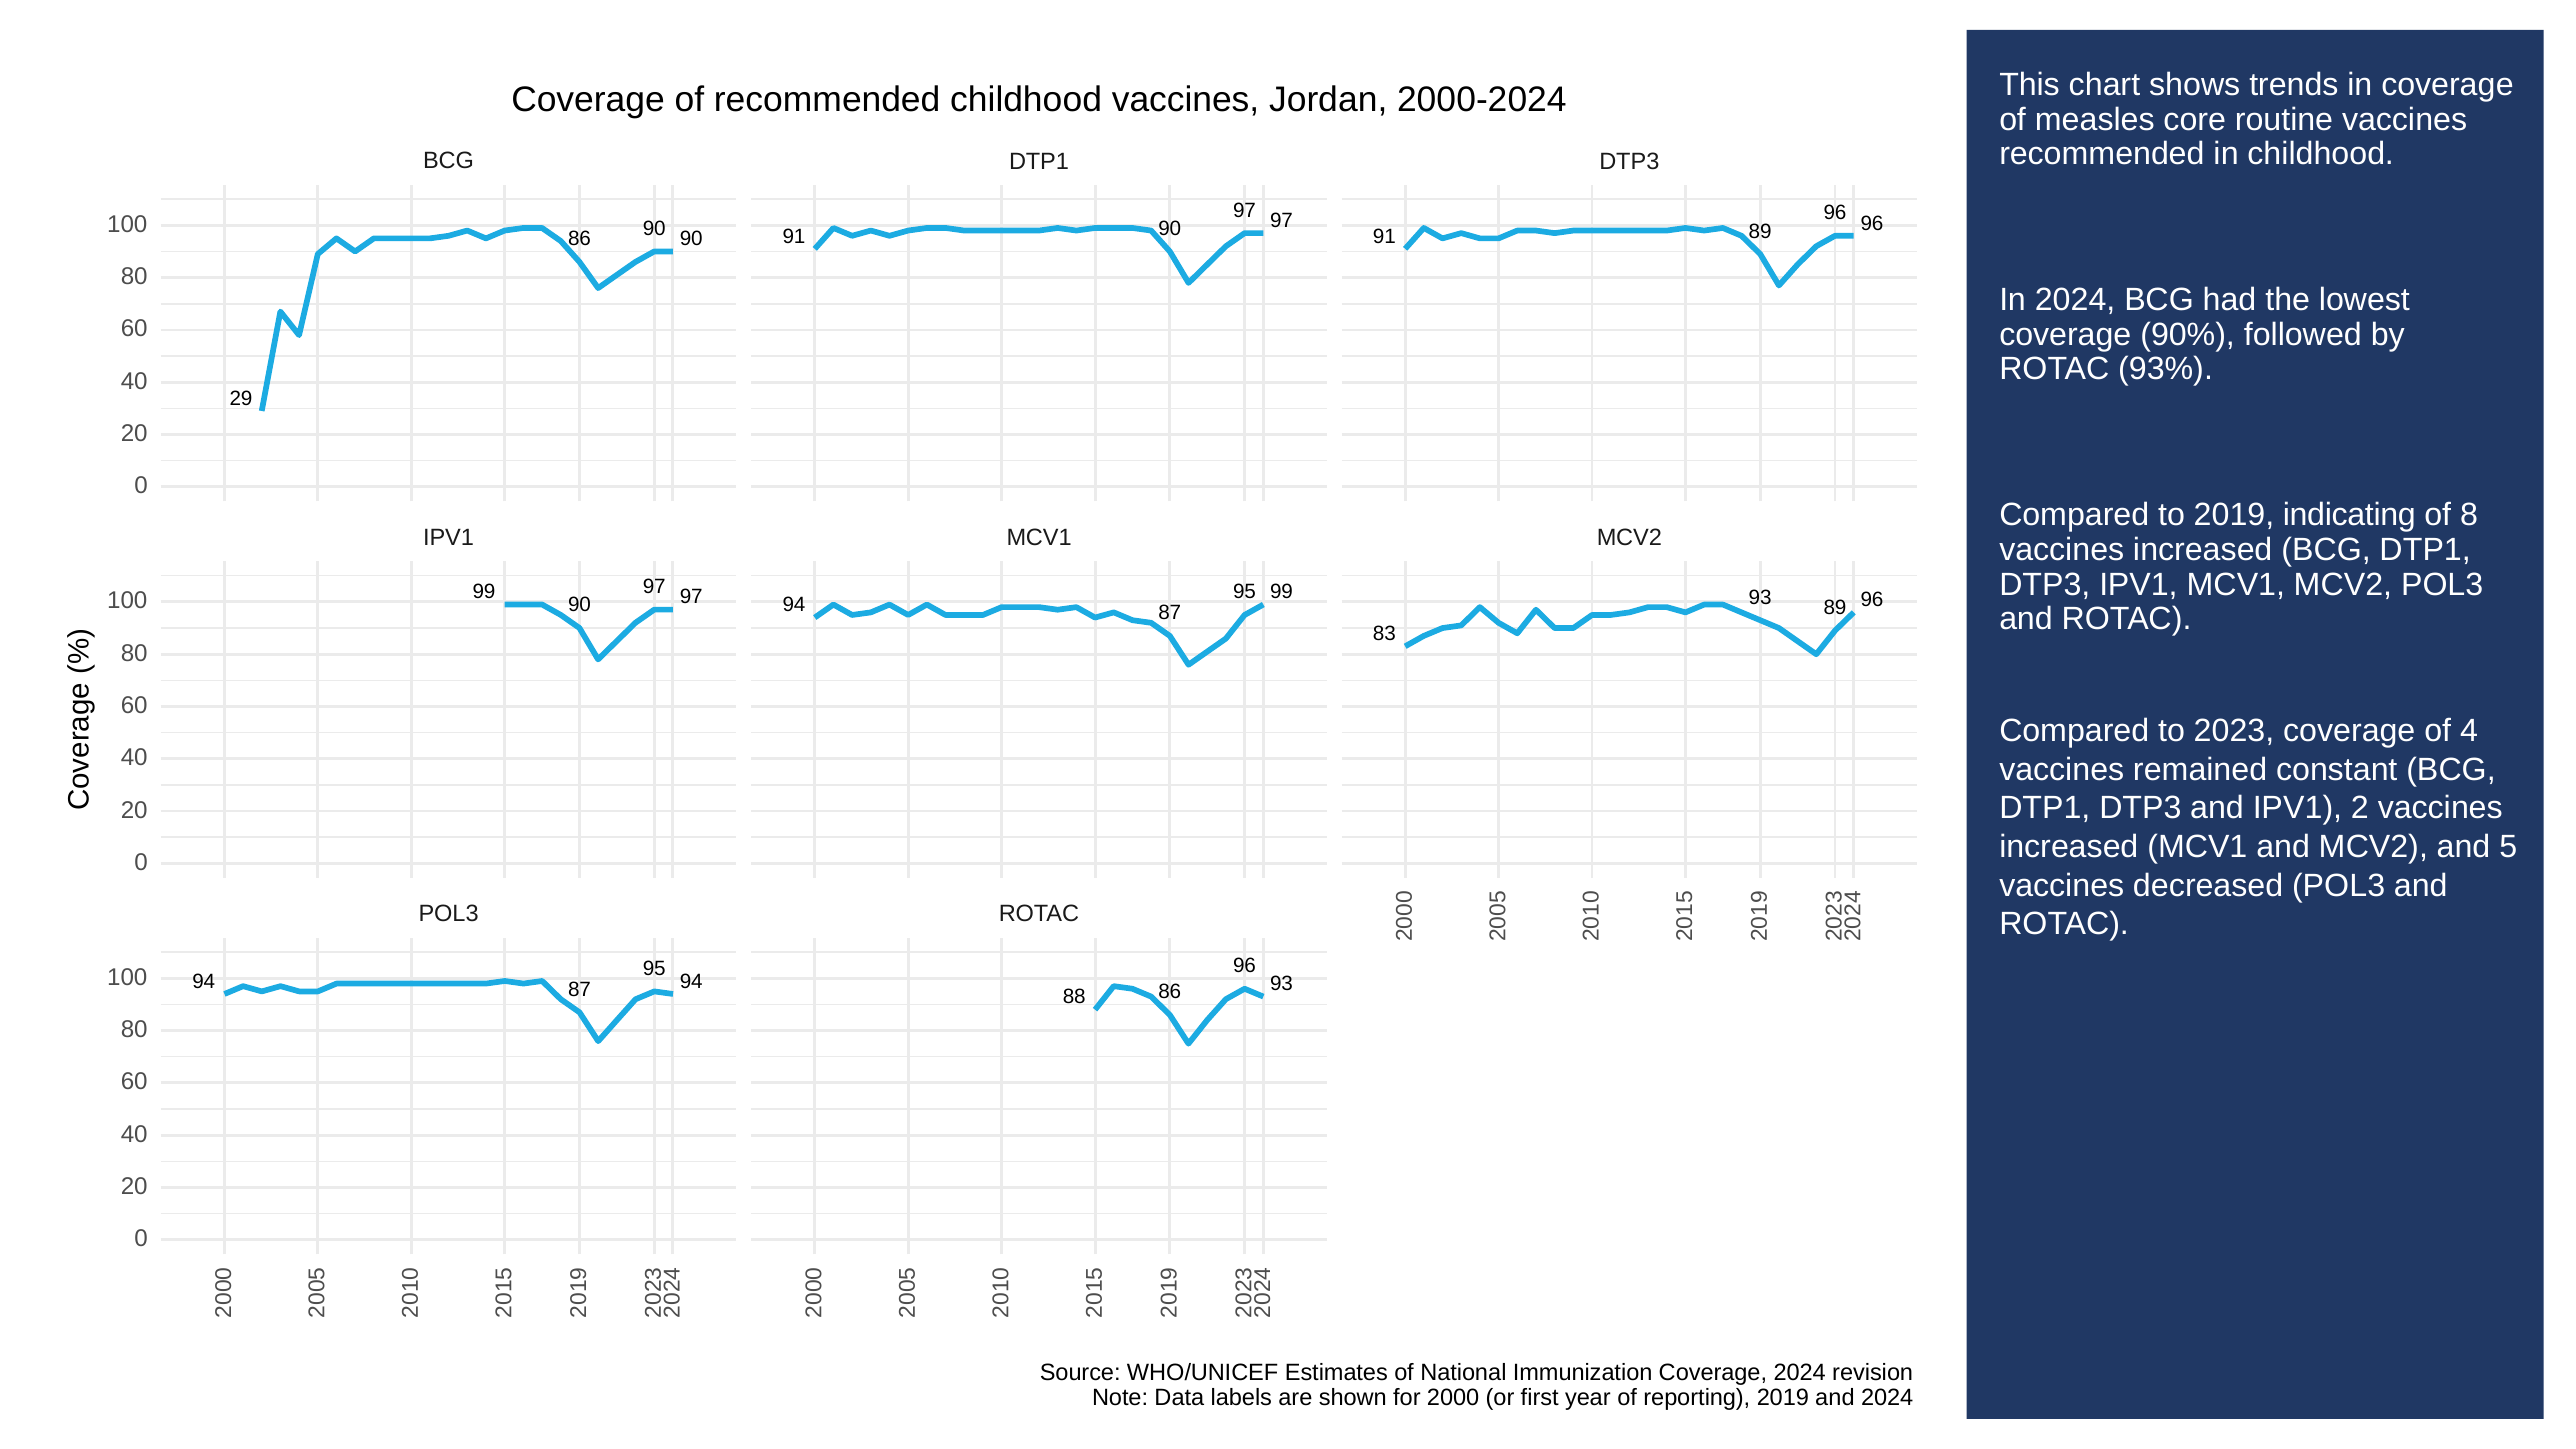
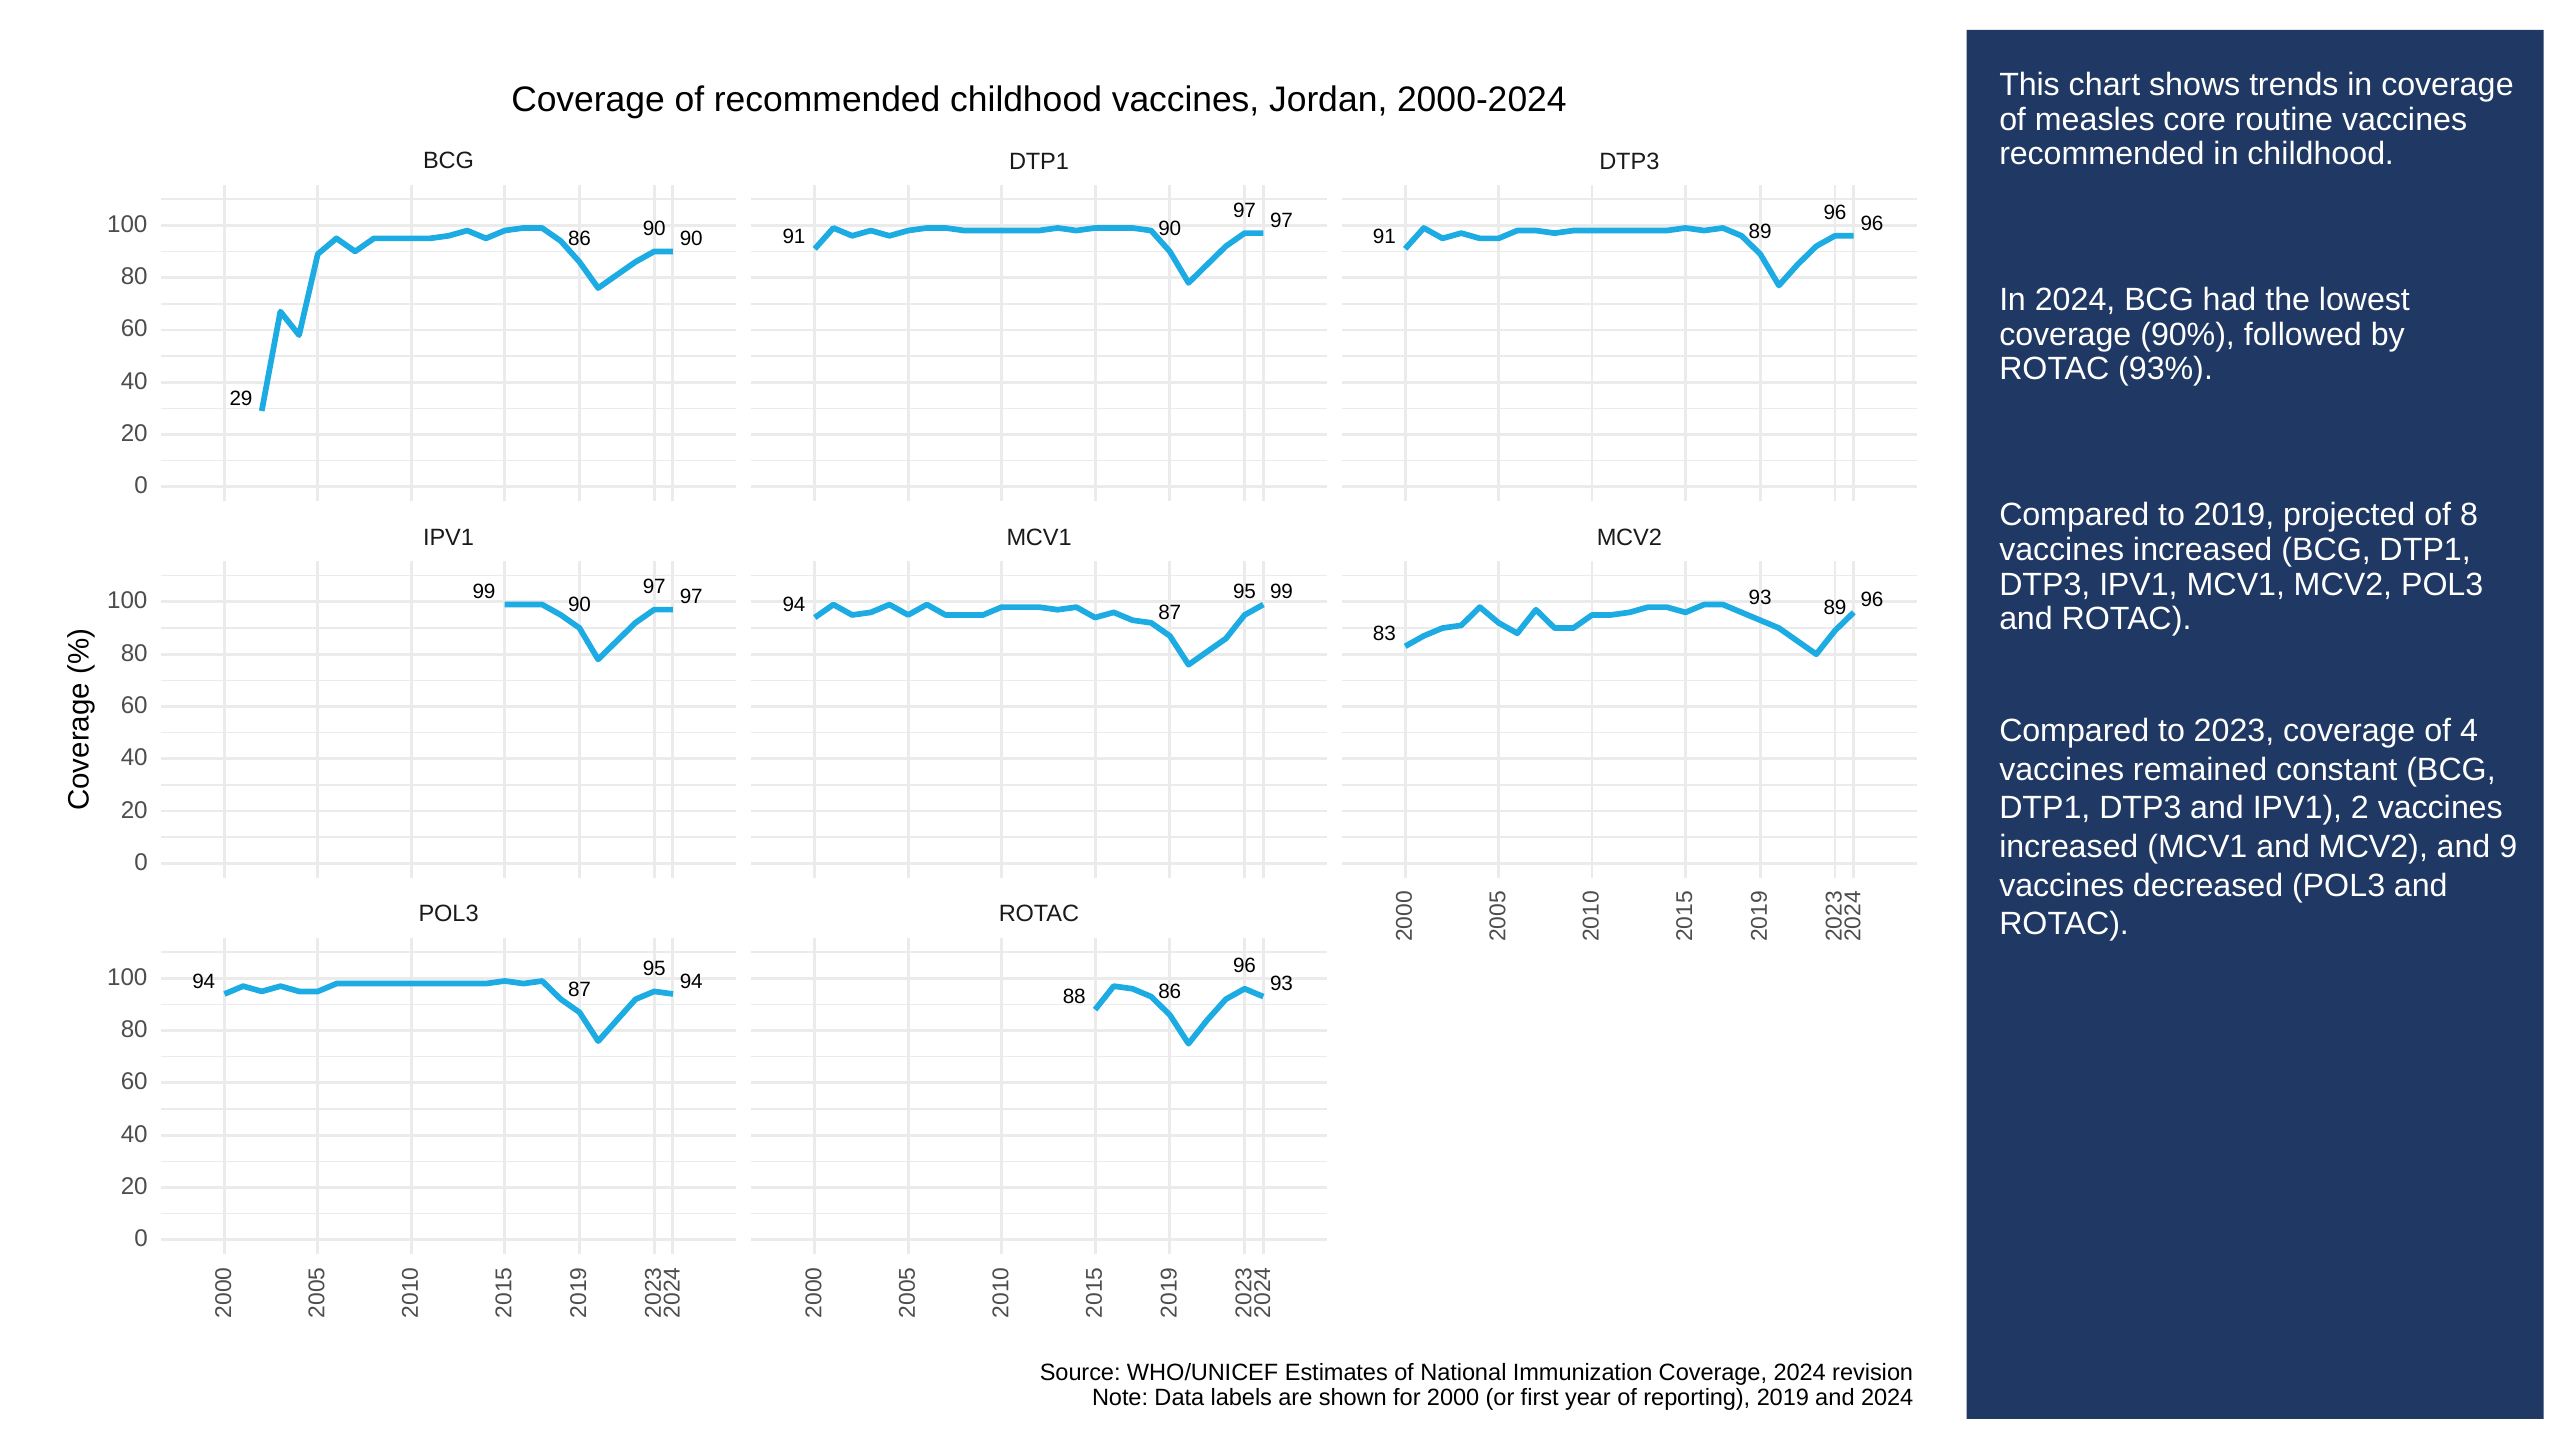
indicating: indicating -> projected
and 5: 5 -> 9
